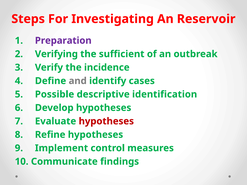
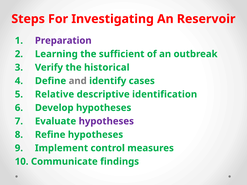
Verifying: Verifying -> Learning
incidence: incidence -> historical
Possible: Possible -> Relative
hypotheses at (106, 121) colour: red -> purple
